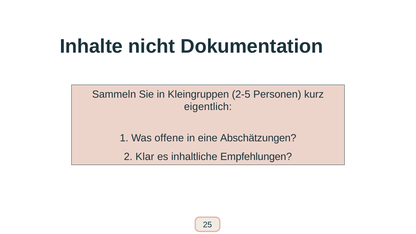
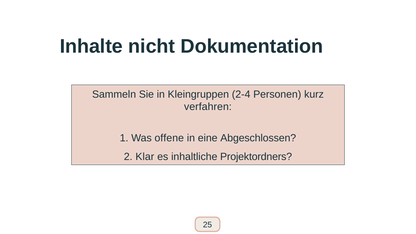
2-5: 2-5 -> 2-4
eigentlich: eigentlich -> verfahren
Abschätzungen: Abschätzungen -> Abgeschlossen
Empfehlungen: Empfehlungen -> Projektordners
